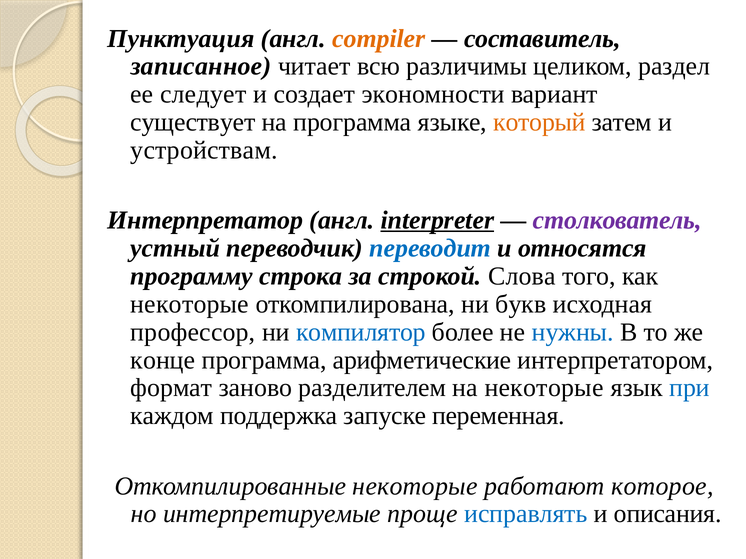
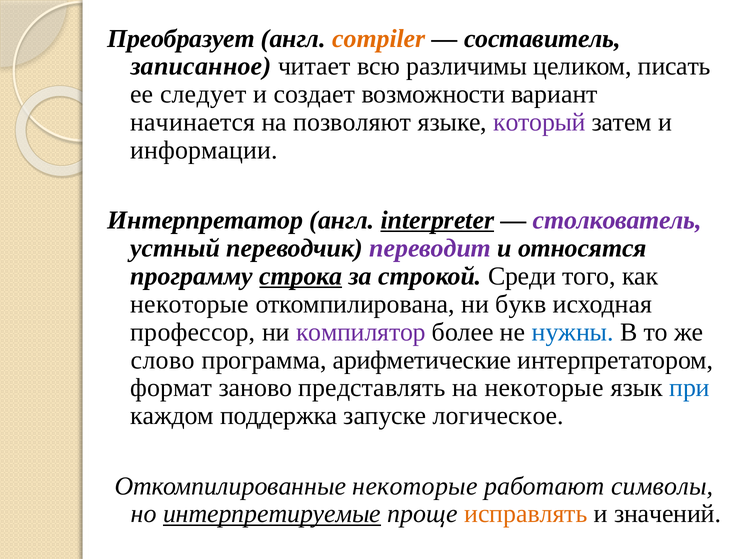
Пунктуация: Пунктуация -> Преобразует
раздел: раздел -> писать
экономности: экономности -> возможности
существует: существует -> начинается
на программа: программа -> позволяют
который colour: orange -> purple
устройствам: устройствам -> информации
переводит colour: blue -> purple
строка underline: none -> present
Слова: Слова -> Среди
компилятор colour: blue -> purple
конце: конце -> слово
разделителем: разделителем -> представлять
переменная: переменная -> логическое
которое: которое -> символы
интерпретируемые underline: none -> present
исправлять colour: blue -> orange
описания: описания -> значений
